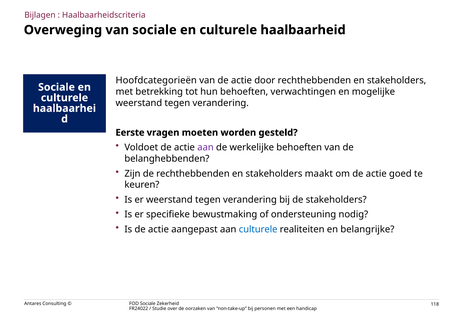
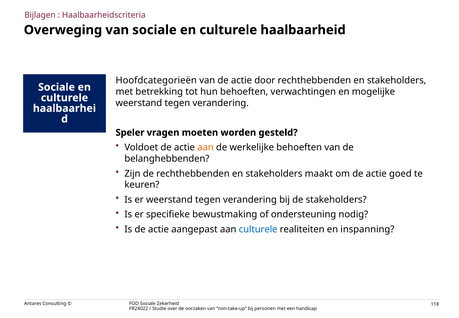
Eerste: Eerste -> Speler
aan at (205, 147) colour: purple -> orange
belangrijke: belangrijke -> inspanning
